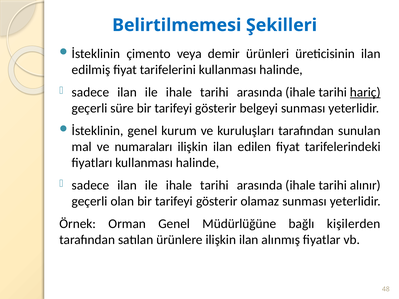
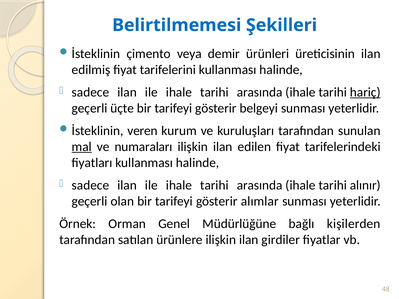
süre: süre -> üçte
genel at (142, 131): genel -> veren
mal underline: none -> present
olamaz: olamaz -> alımlar
alınmış: alınmış -> girdiler
